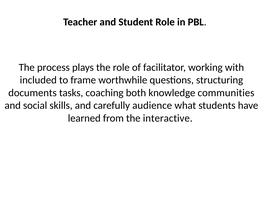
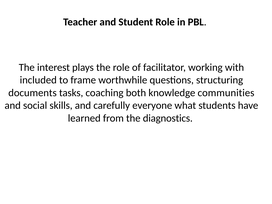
process: process -> interest
audience: audience -> everyone
interactive: interactive -> diagnostics
